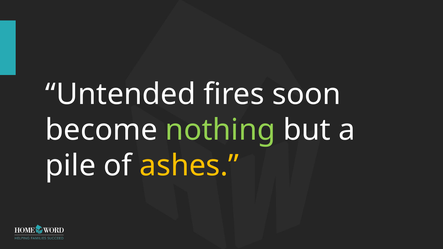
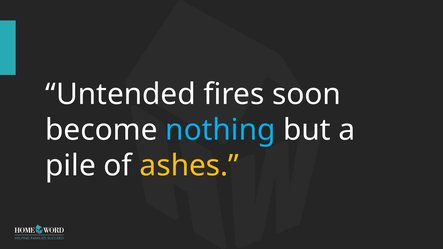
nothing colour: light green -> light blue
